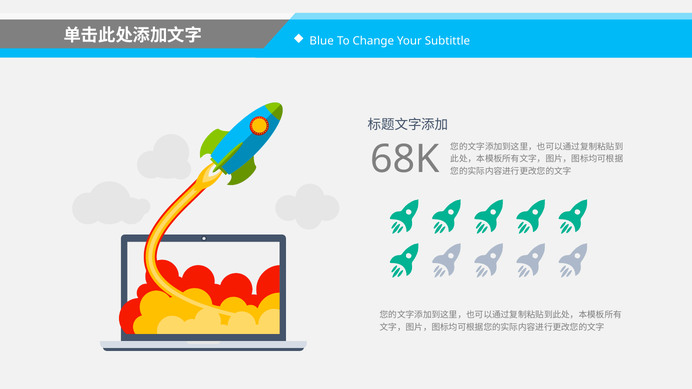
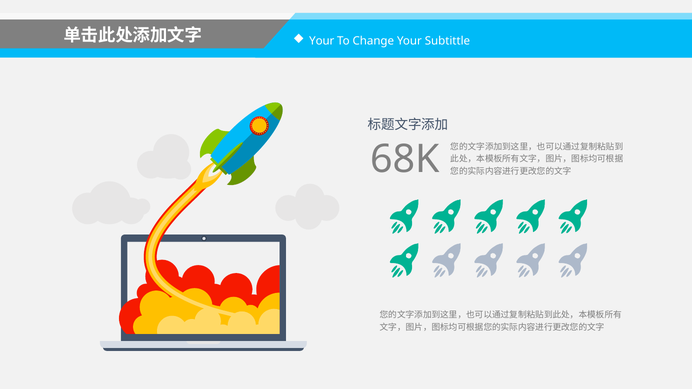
Blue at (322, 41): Blue -> Your
